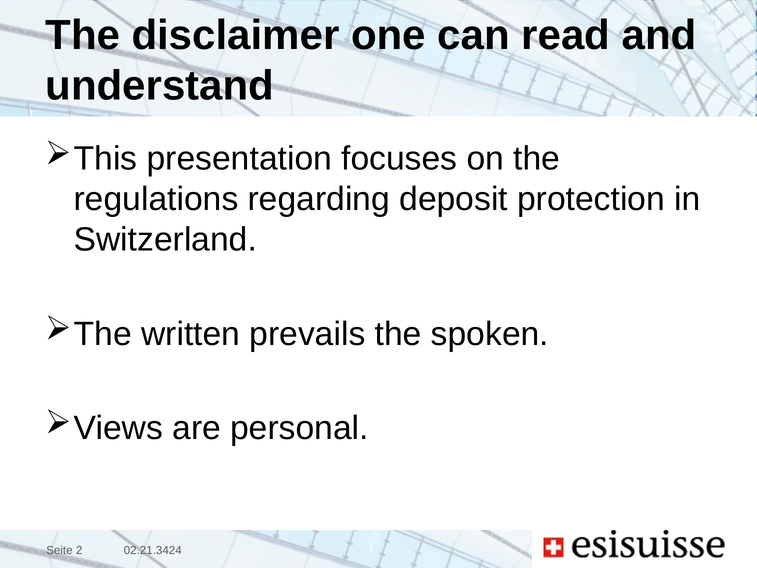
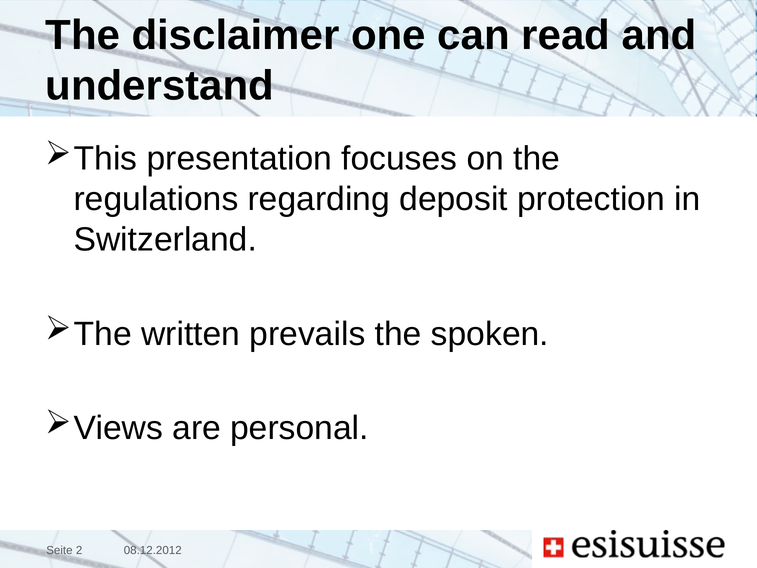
02.21.3424: 02.21.3424 -> 08.12.2012
